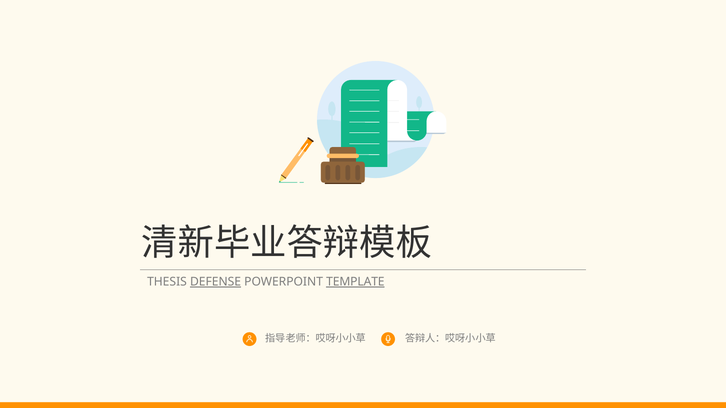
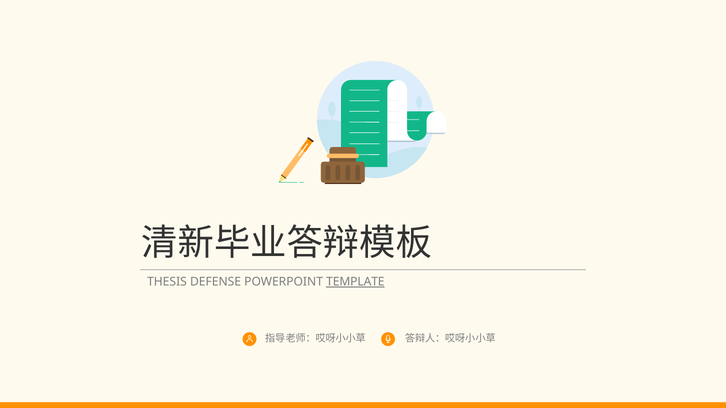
DEFENSE underline: present -> none
